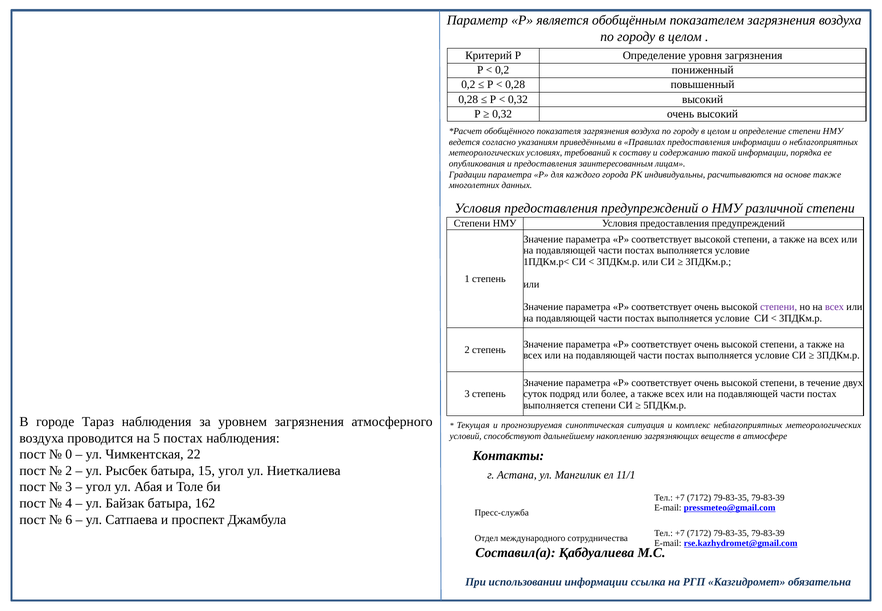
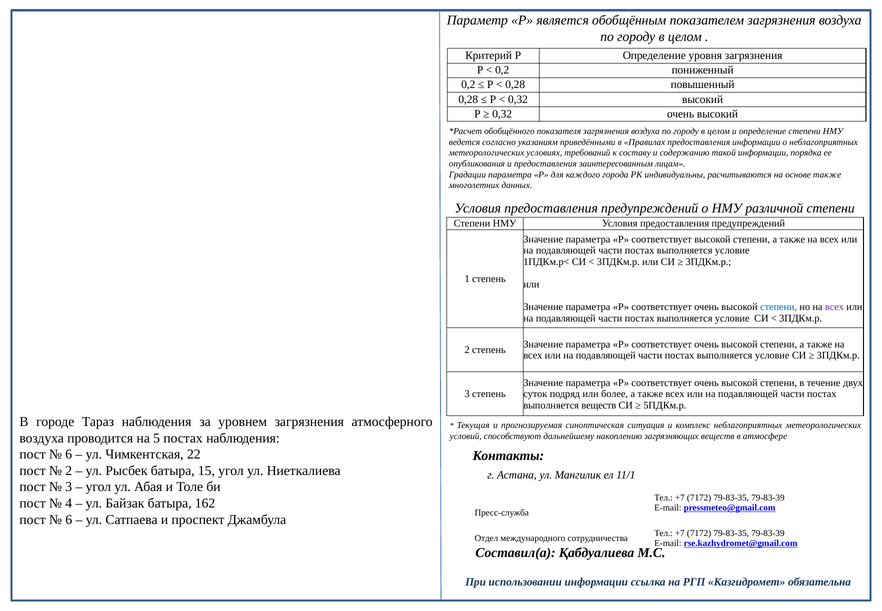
степени at (779, 307) colour: purple -> blue
выполняется степени: степени -> веществ
0 at (69, 454): 0 -> 6
